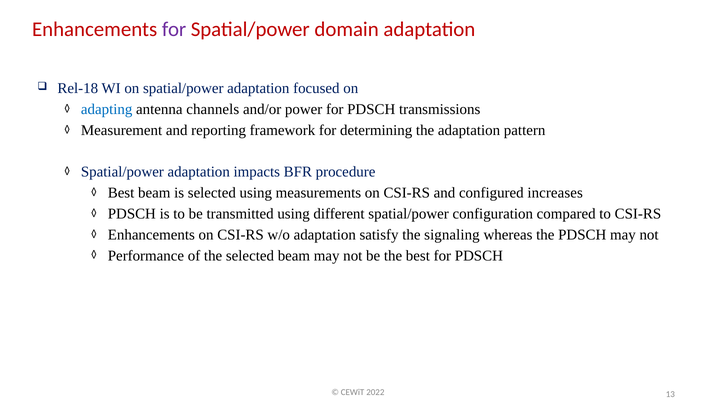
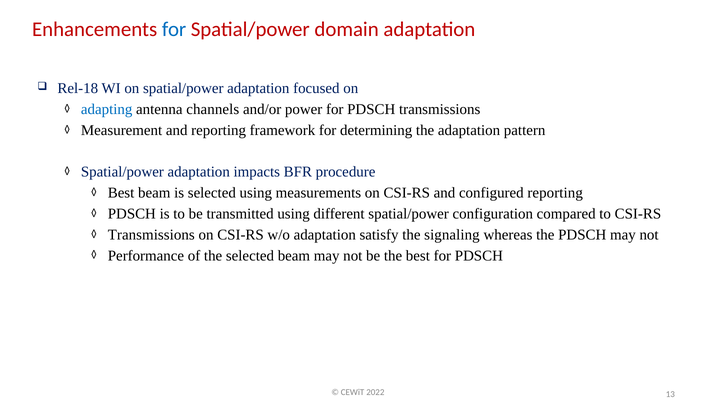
for at (174, 29) colour: purple -> blue
configured increases: increases -> reporting
Enhancements at (151, 235): Enhancements -> Transmissions
